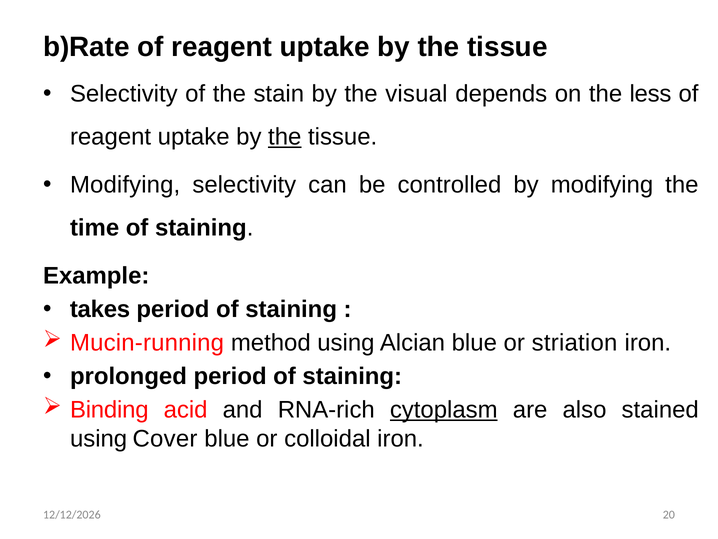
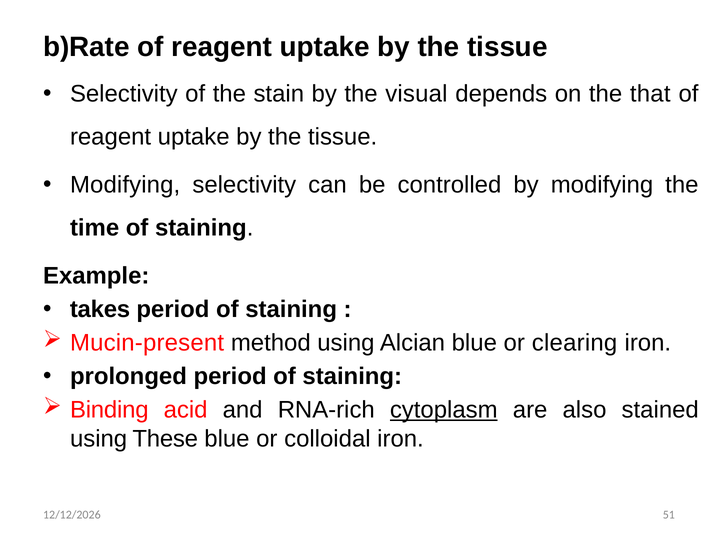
less: less -> that
the at (285, 137) underline: present -> none
Mucin-running: Mucin-running -> Mucin-present
striation: striation -> clearing
Cover: Cover -> These
20: 20 -> 51
